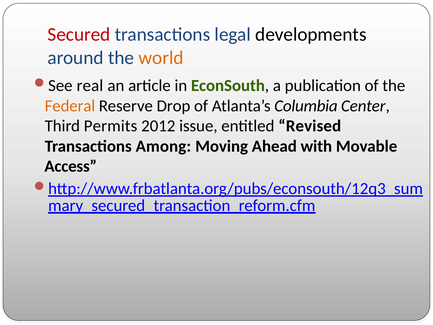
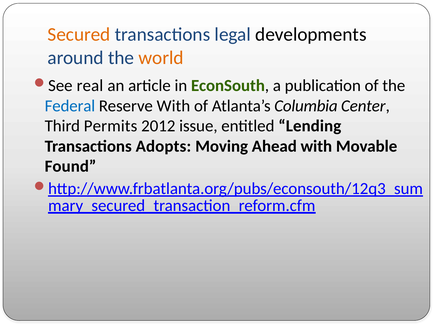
Secured colour: red -> orange
Federal colour: orange -> blue
Reserve Drop: Drop -> With
Revised: Revised -> Lending
Among: Among -> Adopts
Access: Access -> Found
